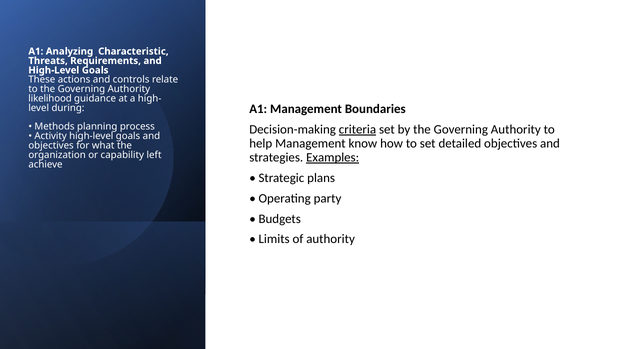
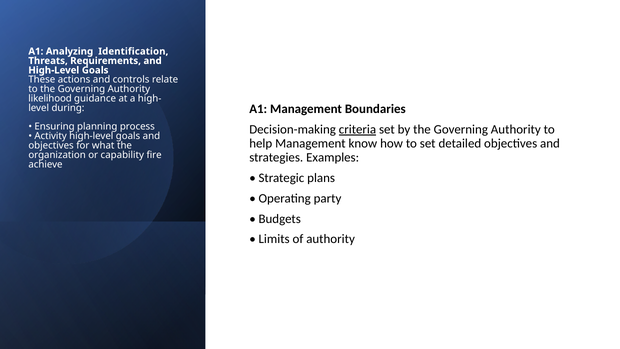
Characteristic: Characteristic -> Identification
Methods: Methods -> Ensuring
Examples underline: present -> none
left: left -> fire
